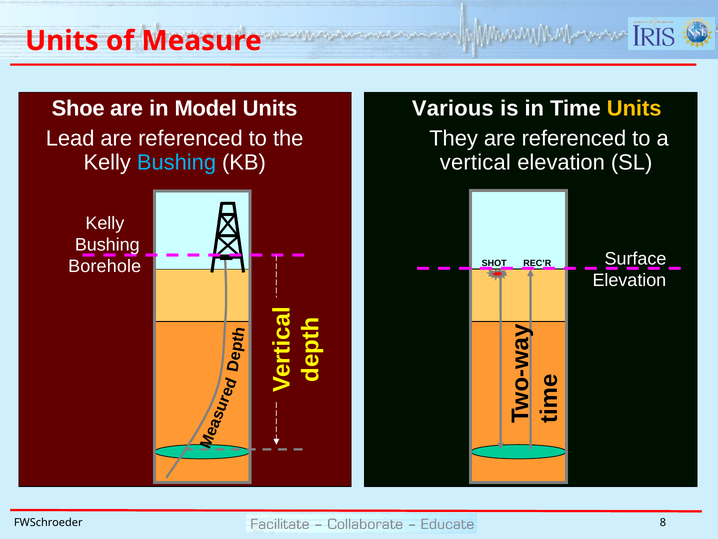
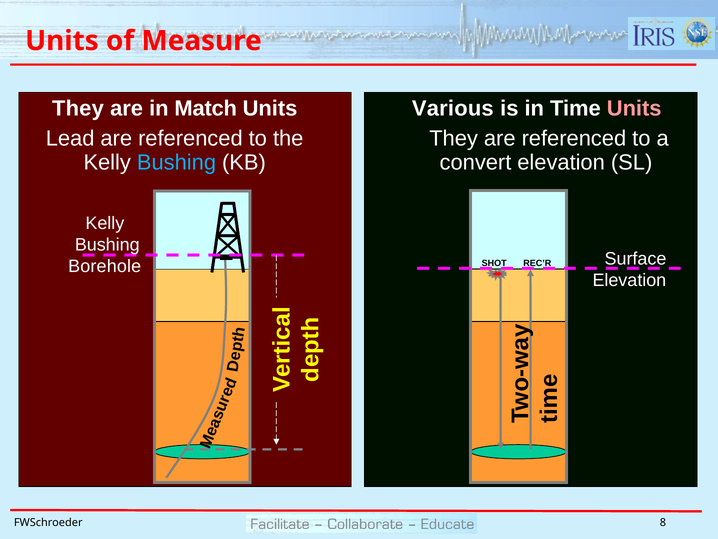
Shoe at (78, 108): Shoe -> They
Model: Model -> Match
Units at (634, 108) colour: yellow -> pink
vertical: vertical -> convert
